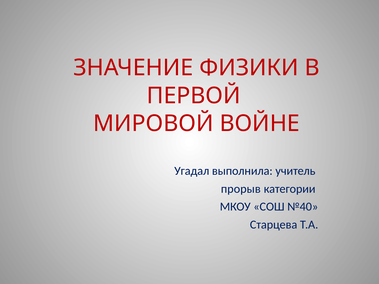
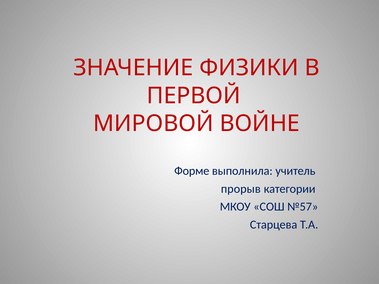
Угадал: Угадал -> Форме
№40: №40 -> №57
